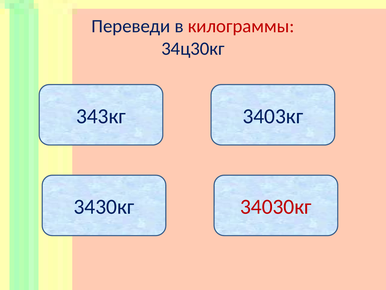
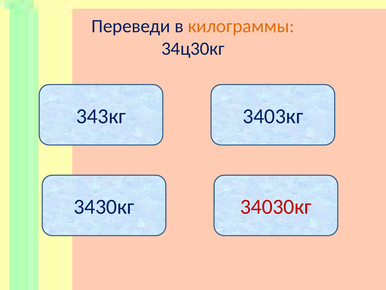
килограммы colour: red -> orange
